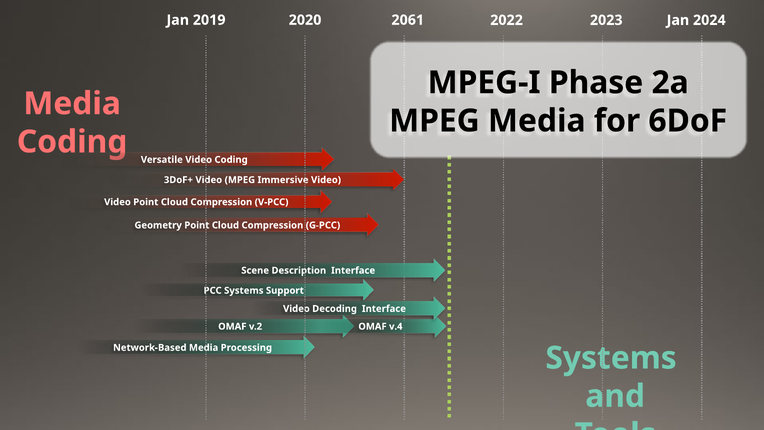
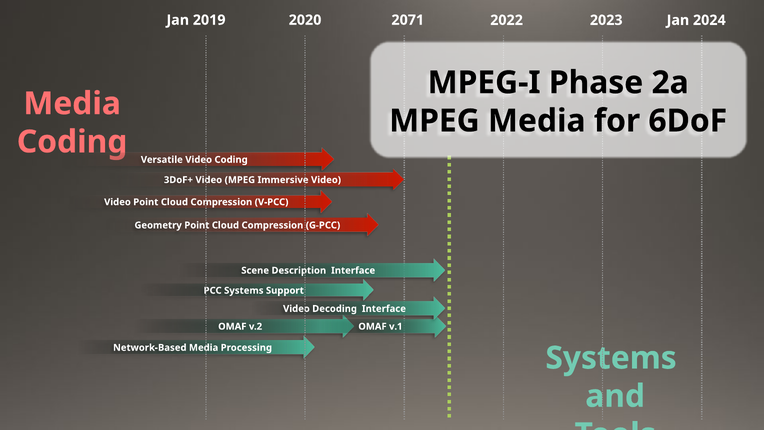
2061: 2061 -> 2071
v.4: v.4 -> v.1
